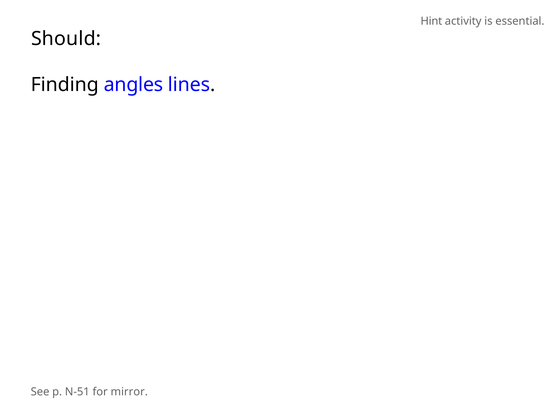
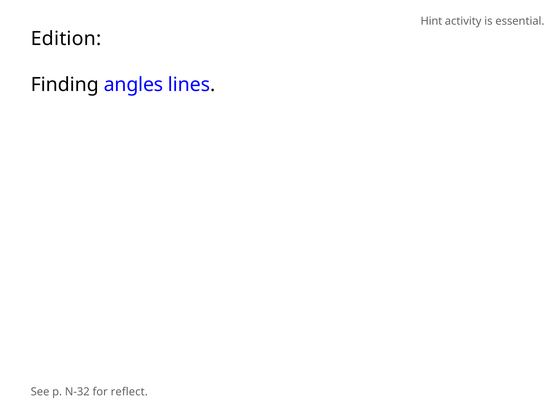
Should: Should -> Edition
N-51: N-51 -> N-32
mirror: mirror -> reflect
